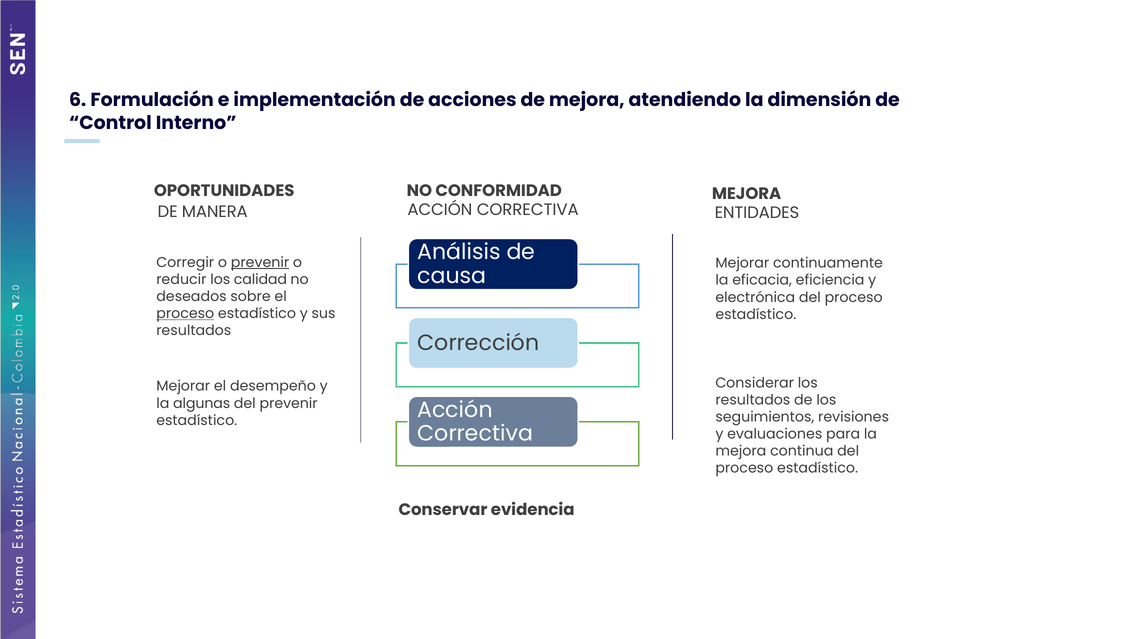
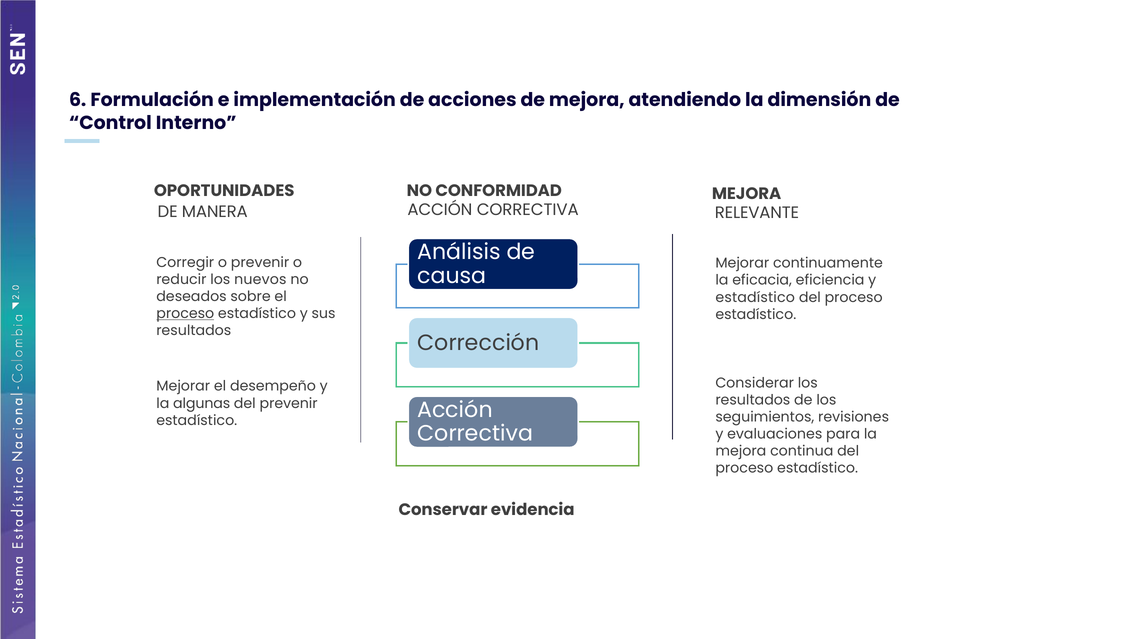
ENTIDADES: ENTIDADES -> RELEVANTE
prevenir at (260, 262) underline: present -> none
calidad: calidad -> nuevos
electrónica at (755, 297): electrónica -> estadístico
